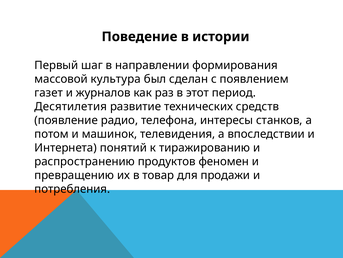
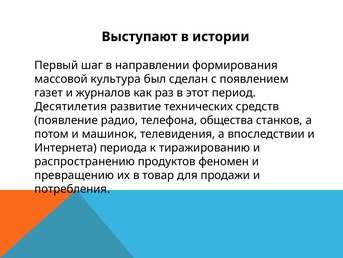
Поведение: Поведение -> Выступают
интересы: интересы -> общества
понятий: понятий -> периода
